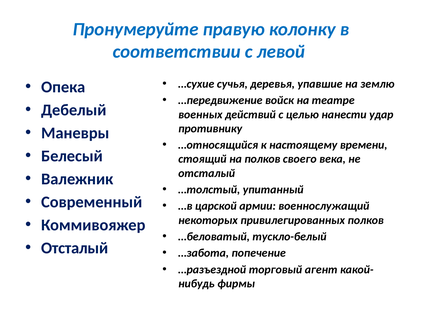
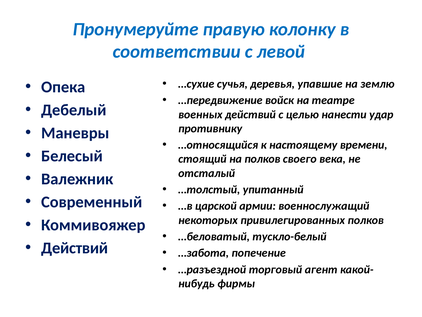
Отсталый at (75, 248): Отсталый -> Действий
